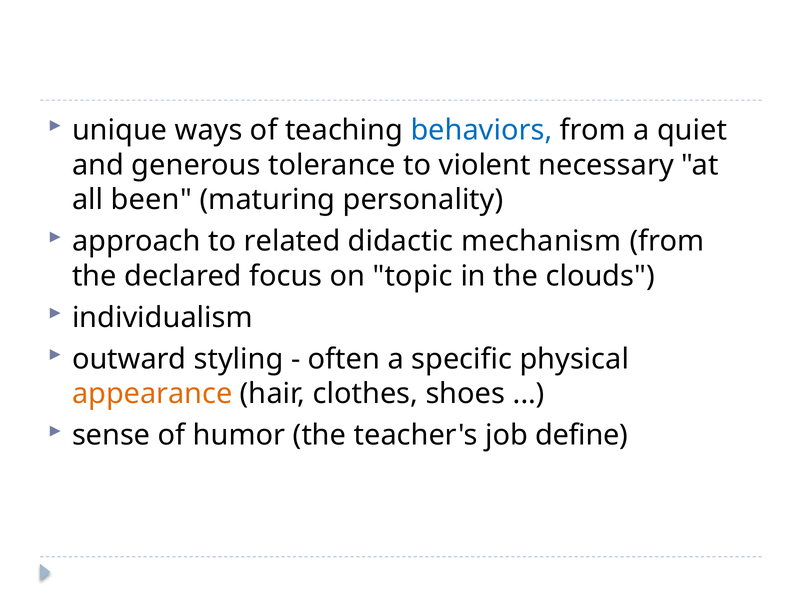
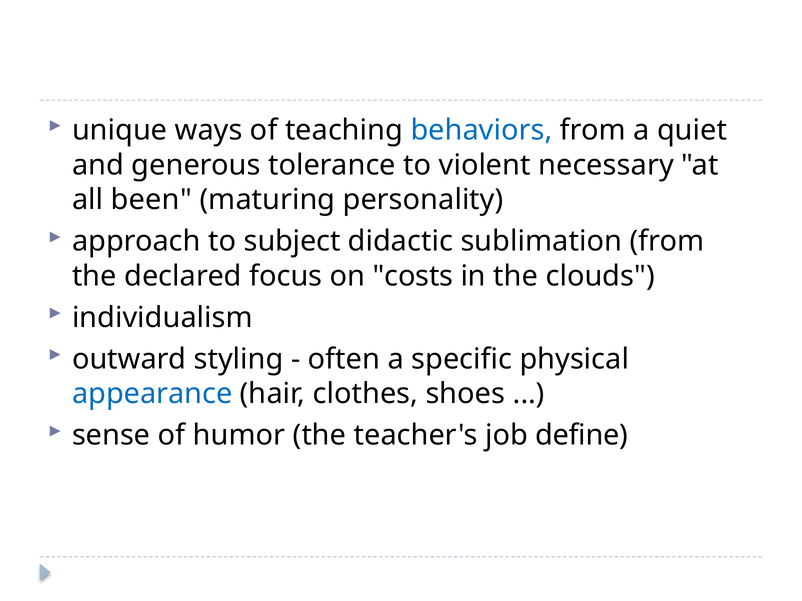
related: related -> subject
mechanism: mechanism -> sublimation
topic: topic -> costs
appearance colour: orange -> blue
